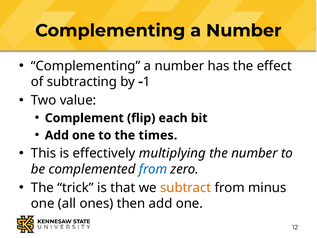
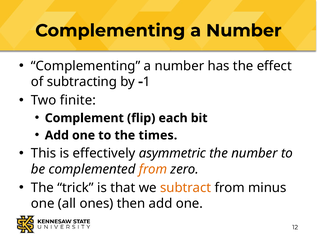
value: value -> finite
multiplying: multiplying -> asymmetric
from at (153, 169) colour: blue -> orange
